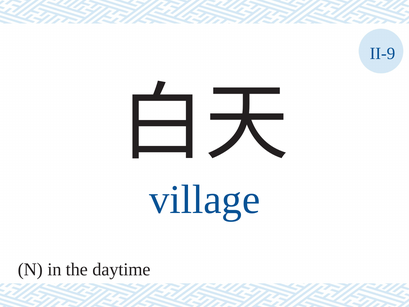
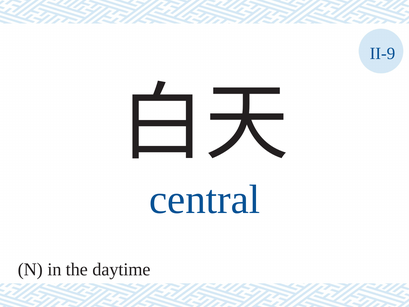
village: village -> central
